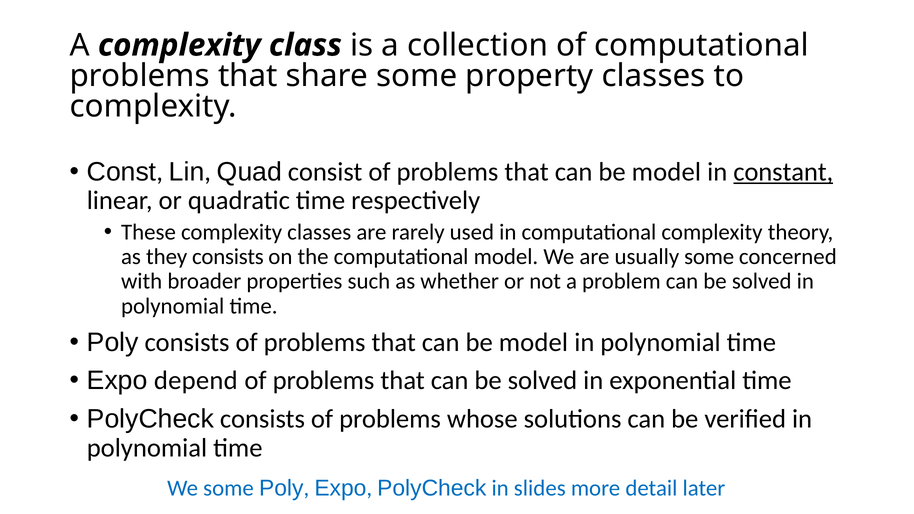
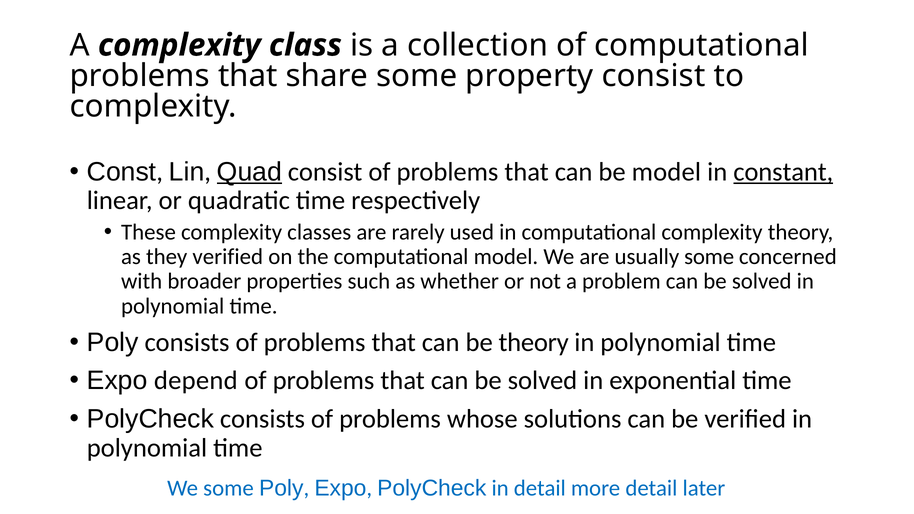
property classes: classes -> consist
Quad underline: none -> present
they consists: consists -> verified
model at (533, 342): model -> theory
in slides: slides -> detail
